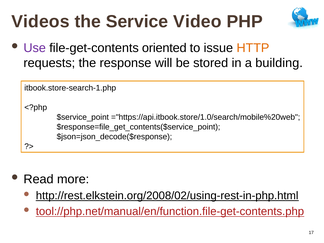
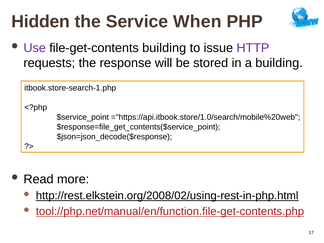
Videos: Videos -> Hidden
Video: Video -> When
file-get-contents oriented: oriented -> building
HTTP colour: orange -> purple
